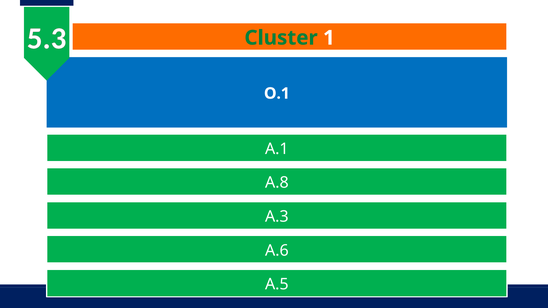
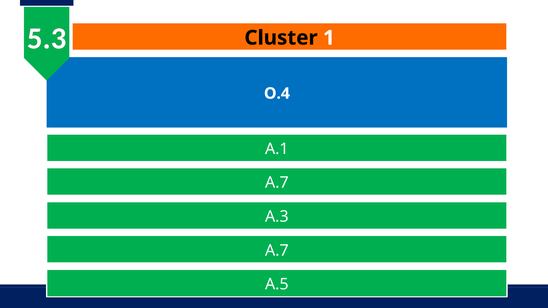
Cluster colour: green -> black
O.1: O.1 -> O.4
A.8 at (277, 183): A.8 -> A.7
A.6 at (277, 251): A.6 -> A.7
